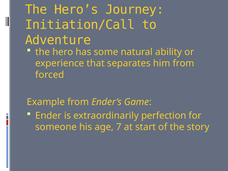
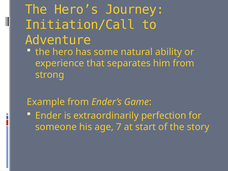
forced: forced -> strong
